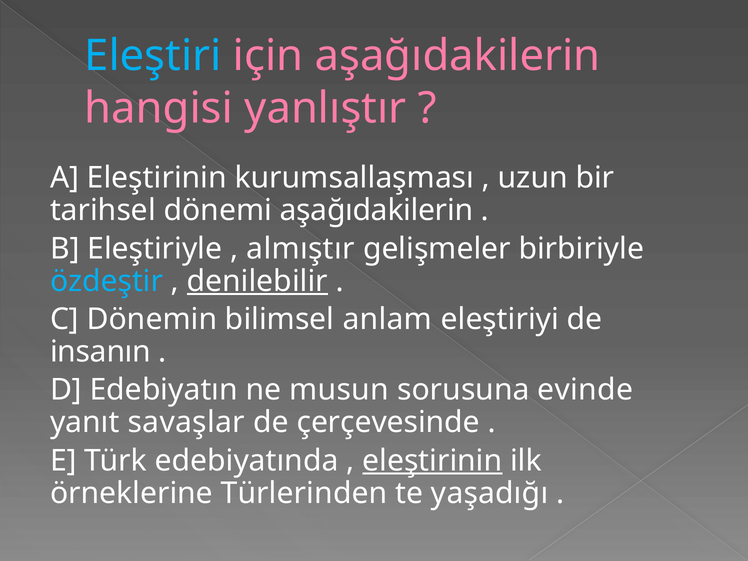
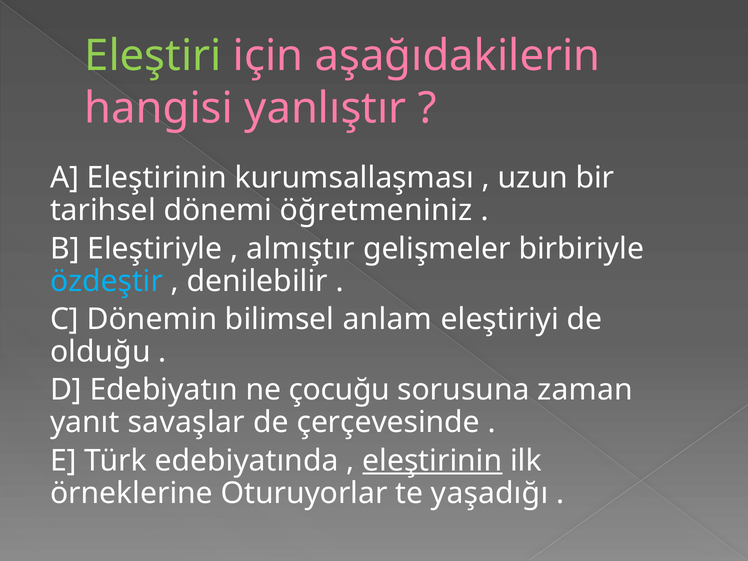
Eleştiri colour: light blue -> light green
dönemi aşağıdakilerin: aşağıdakilerin -> öğretmeniniz
denilebilir underline: present -> none
insanın: insanın -> olduğu
musun: musun -> çocuğu
evinde: evinde -> zaman
Türlerinden: Türlerinden -> Oturuyorlar
